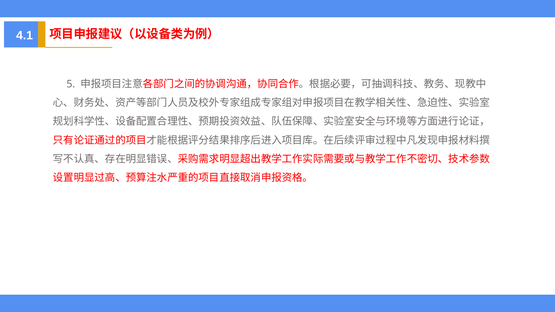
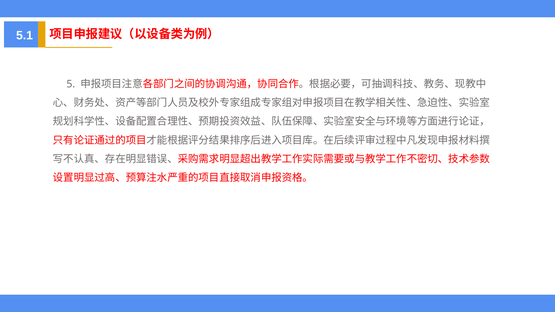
4.1: 4.1 -> 5.1
